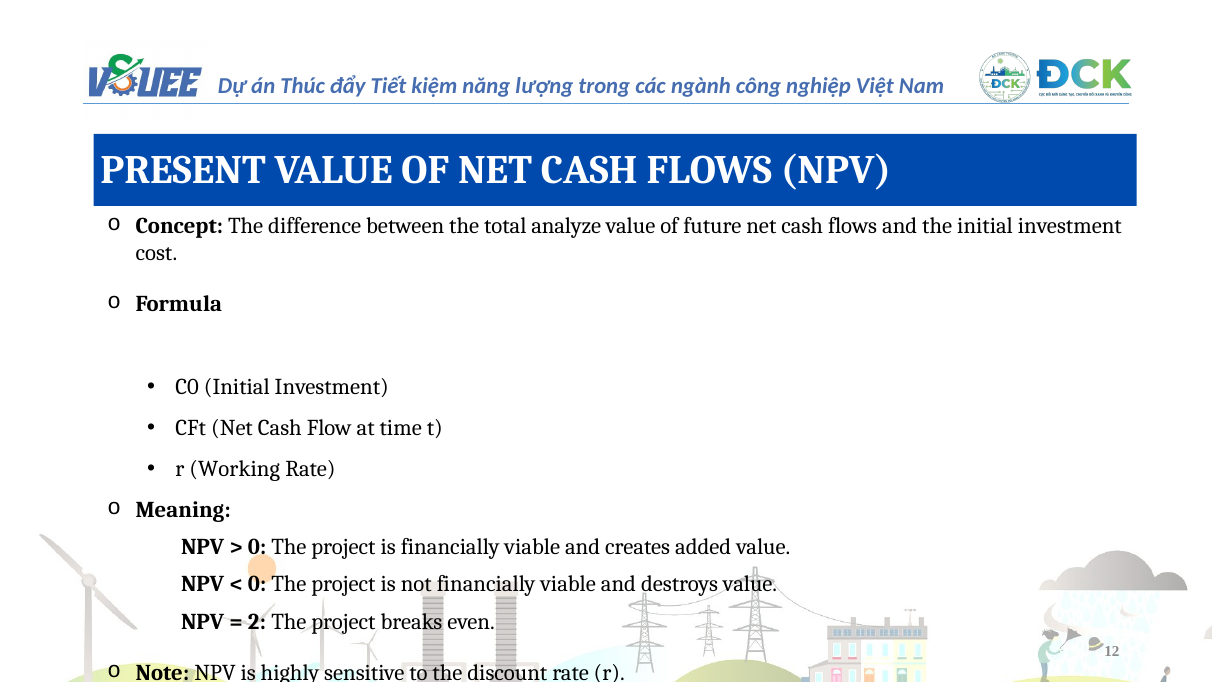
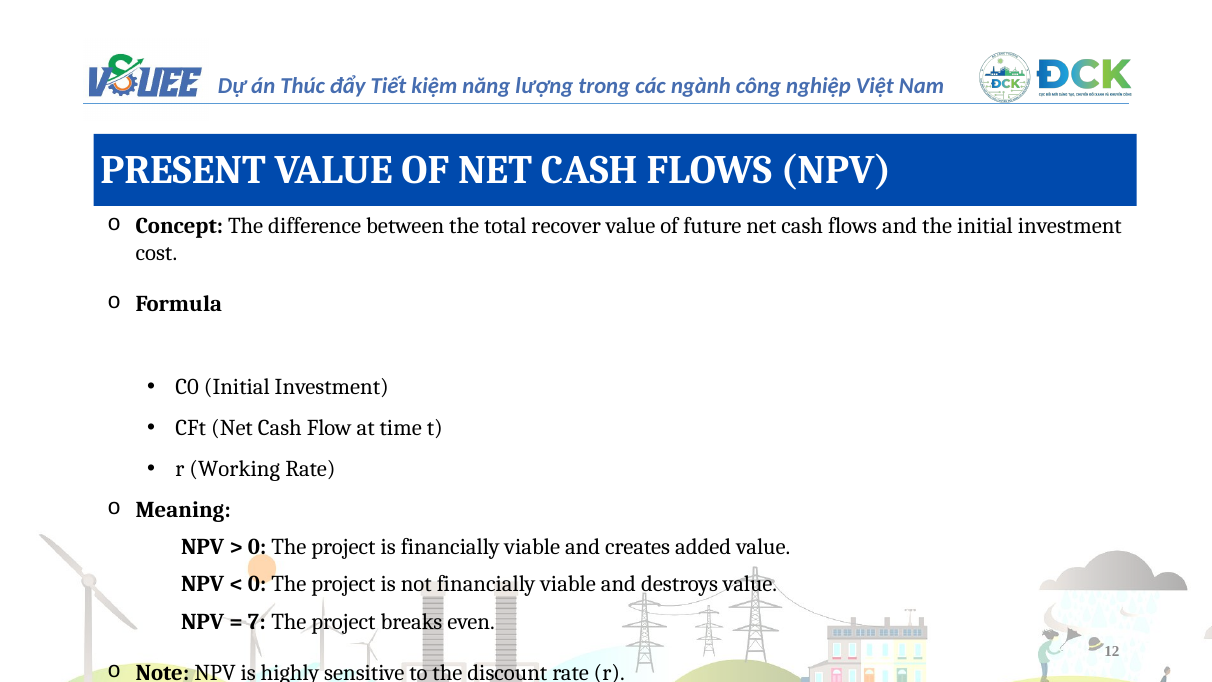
analyze: analyze -> recover
2: 2 -> 7
